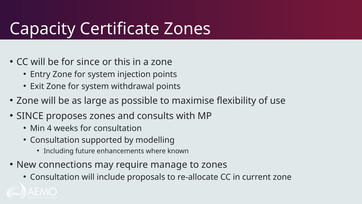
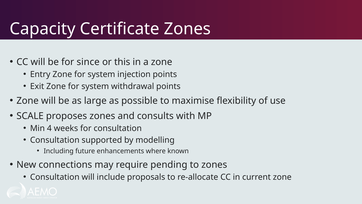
SINCE at (30, 116): SINCE -> SCALE
manage: manage -> pending
